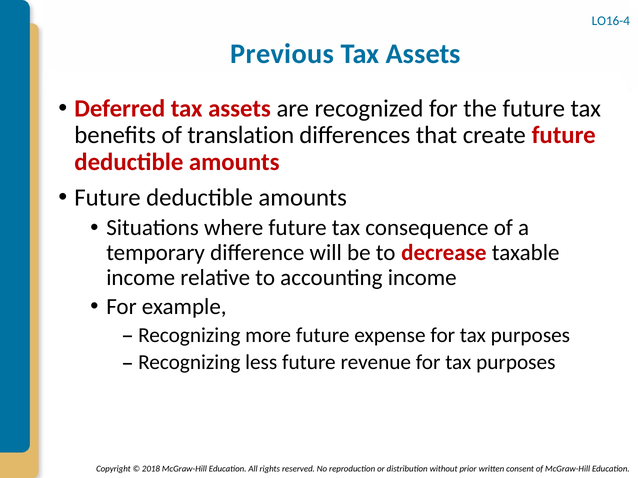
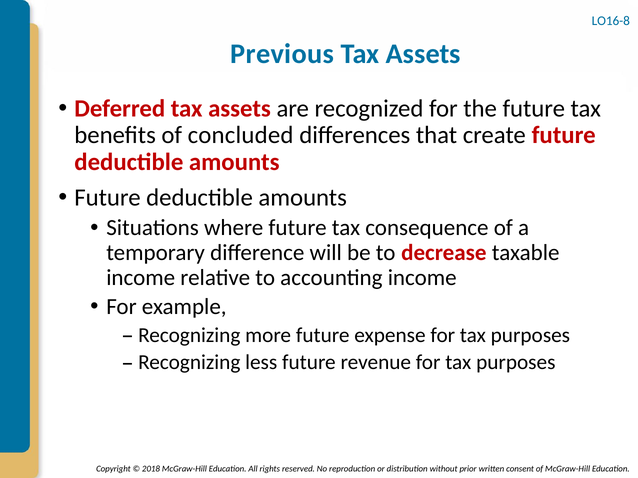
LO16-4: LO16-4 -> LO16-8
translation: translation -> concluded
